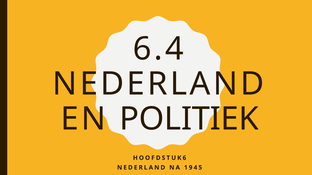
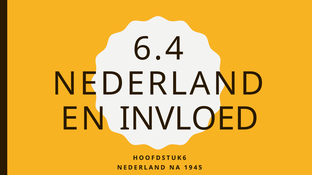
POLITIEK: POLITIEK -> INVLOED
